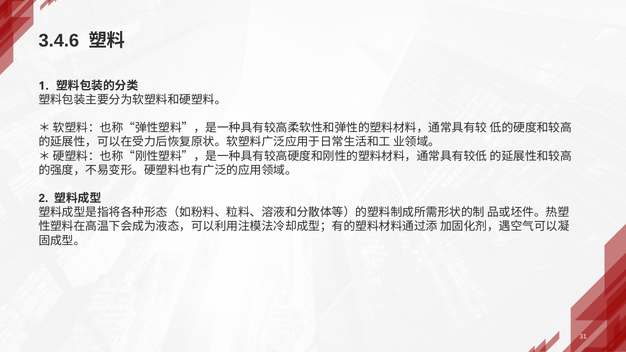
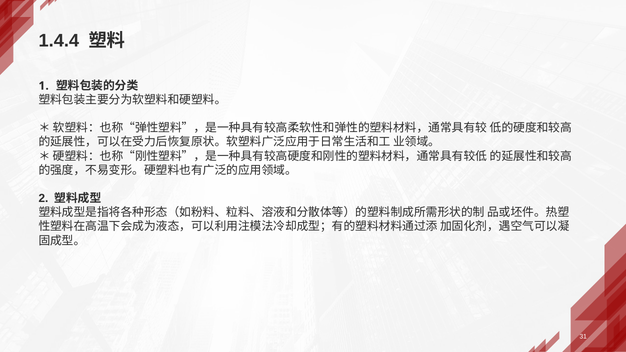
3.4.6: 3.4.6 -> 1.4.4
